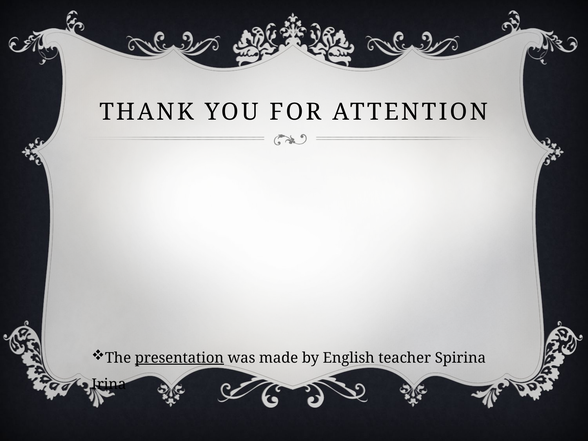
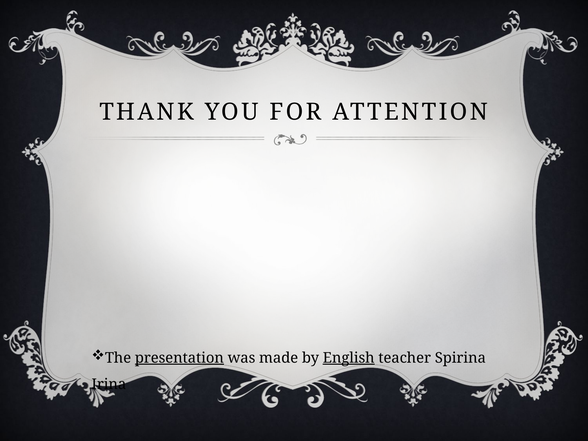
English underline: none -> present
